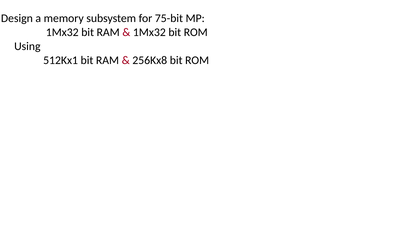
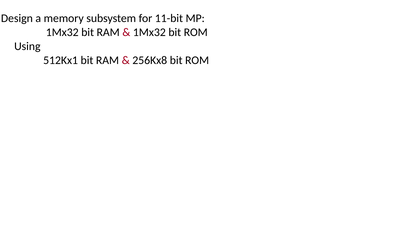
75-bit: 75-bit -> 11-bit
